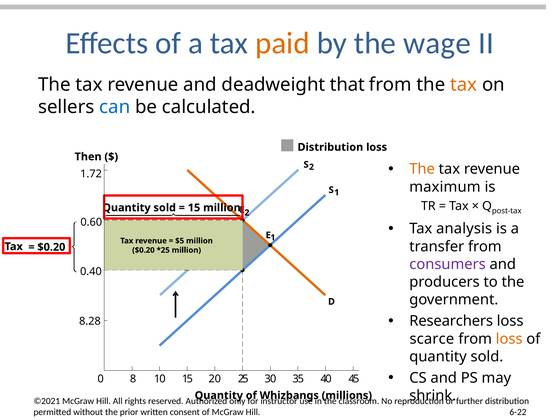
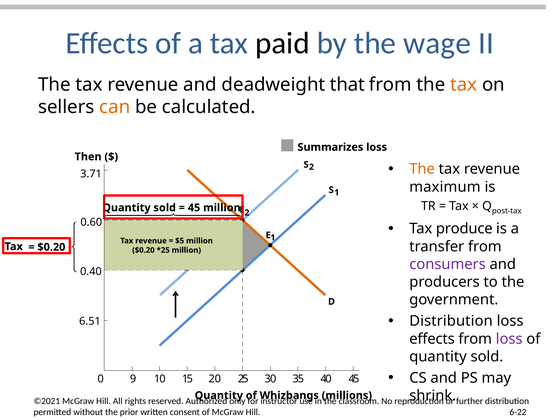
paid colour: orange -> black
can colour: blue -> orange
Distribution at (330, 147): Distribution -> Summarizes
1.72: 1.72 -> 3.71
15 at (194, 208): 15 -> 45
analysis: analysis -> produce
Researchers at (451, 321): Researchers -> Distribution
8.28: 8.28 -> 6.51
scarce at (432, 339): scarce -> effects
loss at (509, 339) colour: orange -> purple
8: 8 -> 9
